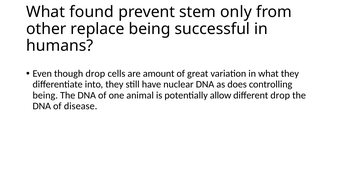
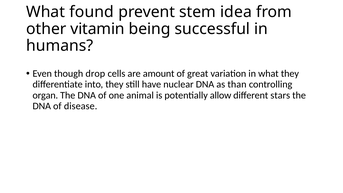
only: only -> idea
replace: replace -> vitamin
does: does -> than
being at (45, 95): being -> organ
different drop: drop -> stars
